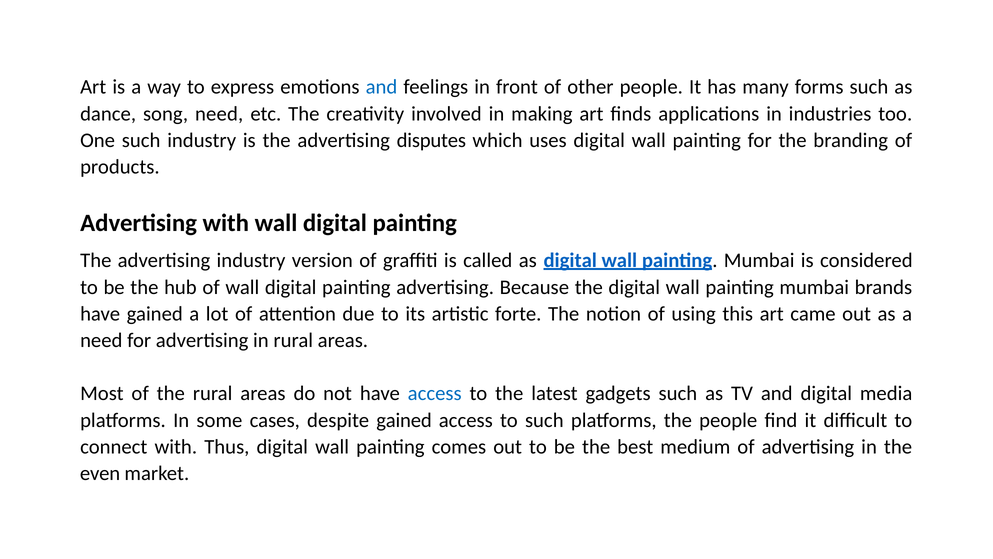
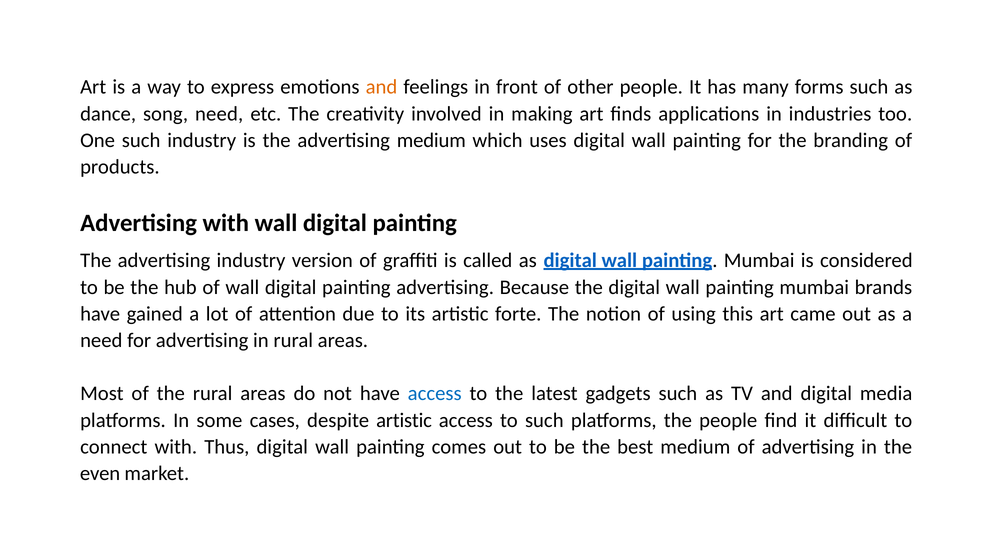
and at (382, 87) colour: blue -> orange
advertising disputes: disputes -> medium
despite gained: gained -> artistic
